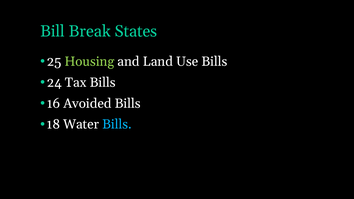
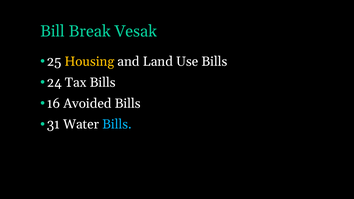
States: States -> Vesak
Housing colour: light green -> yellow
18: 18 -> 31
